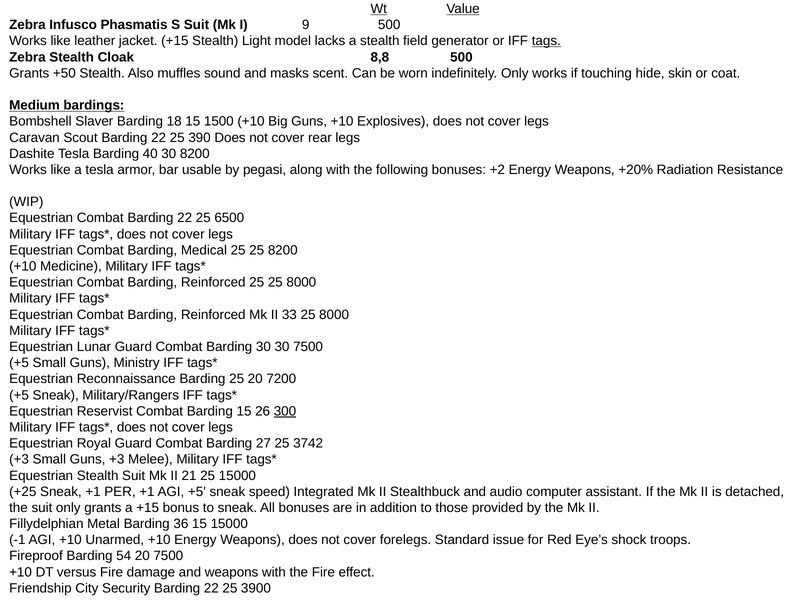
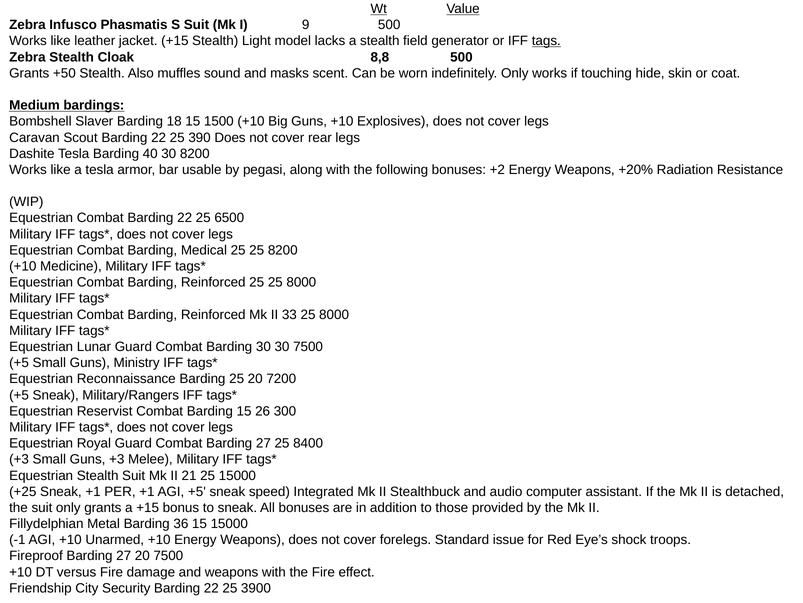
300 underline: present -> none
3742: 3742 -> 8400
Fireproof Barding 54: 54 -> 27
